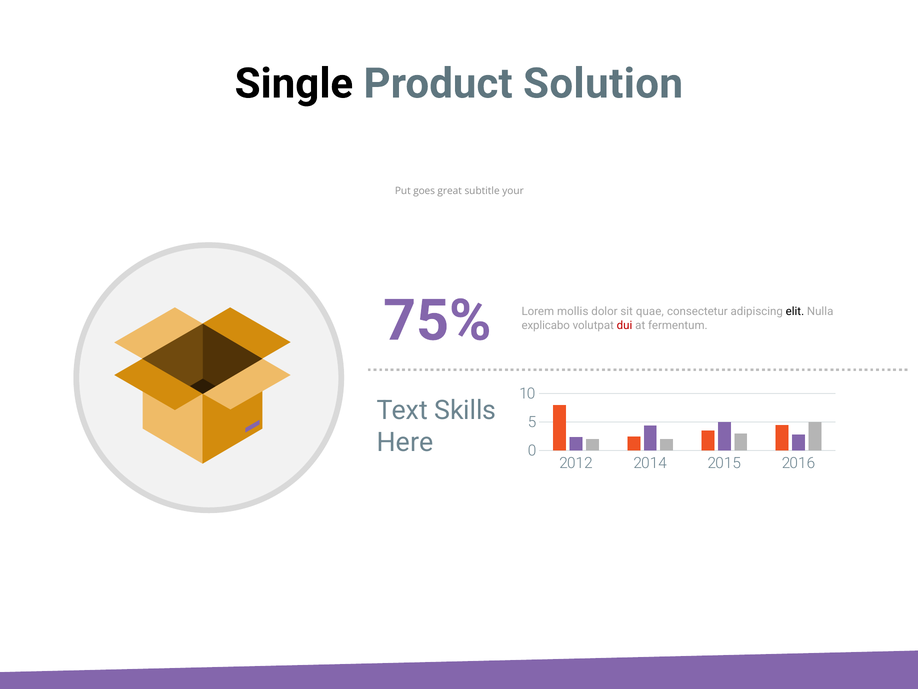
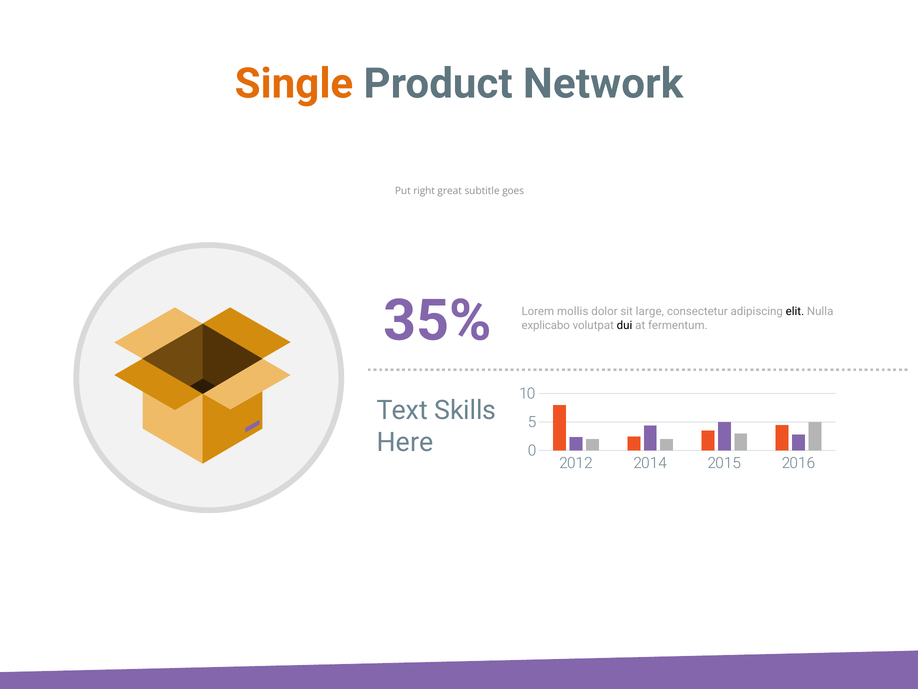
Single colour: black -> orange
Solution: Solution -> Network
goes: goes -> right
your: your -> goes
75%: 75% -> 35%
quae: quae -> large
dui colour: red -> black
